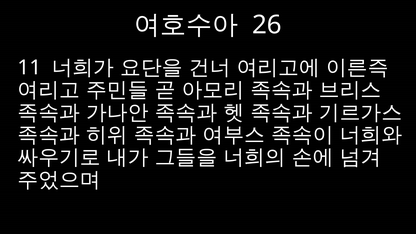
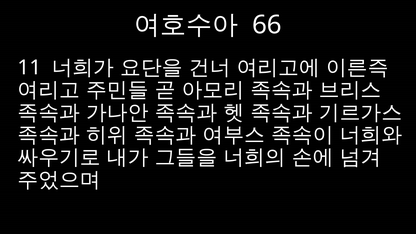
26: 26 -> 66
